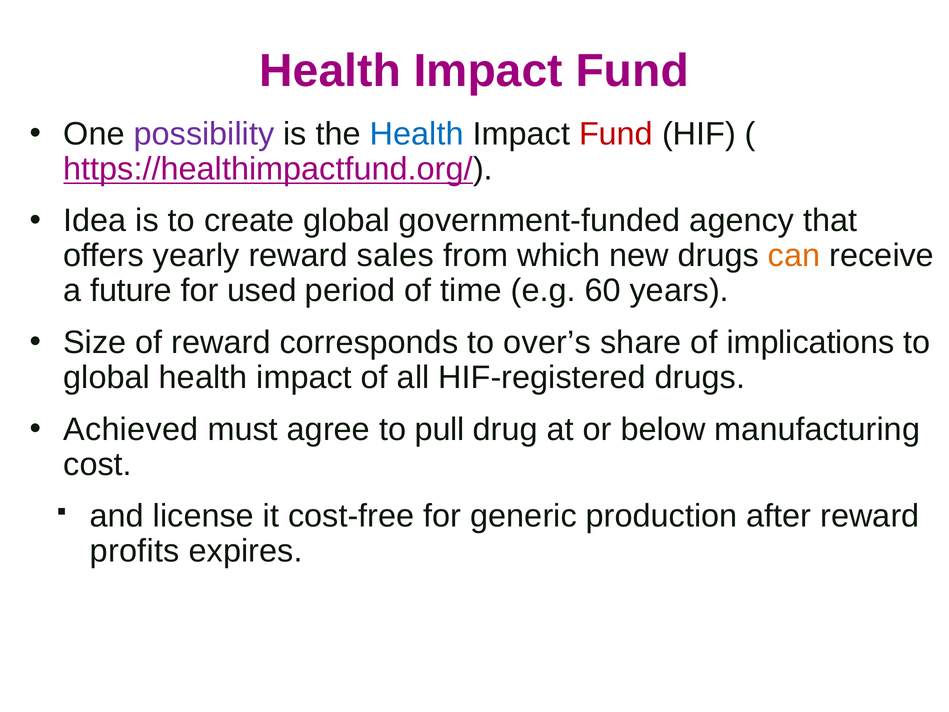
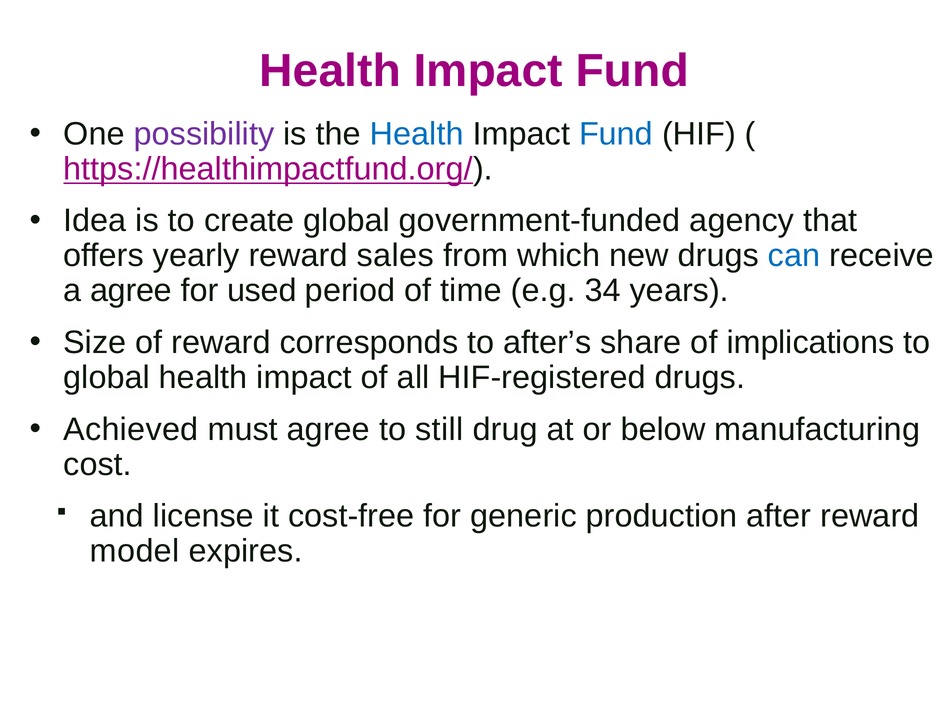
Fund at (616, 134) colour: red -> blue
can colour: orange -> blue
a future: future -> agree
60: 60 -> 34
over’s: over’s -> after’s
pull: pull -> still
profits: profits -> model
